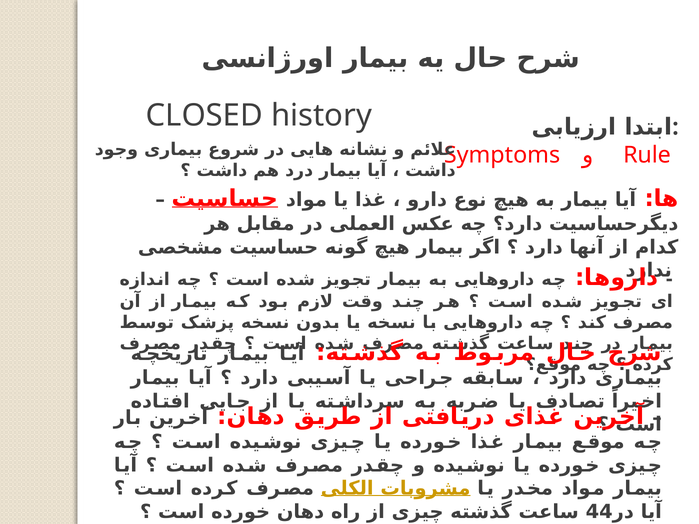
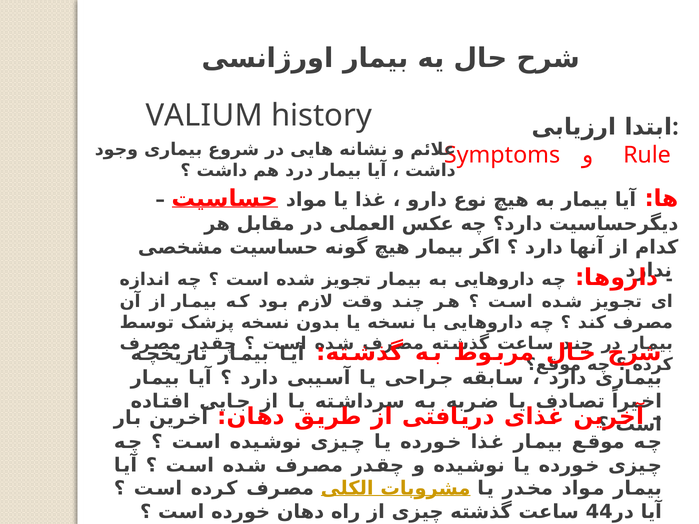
CLOSED: CLOSED -> VALIUM
